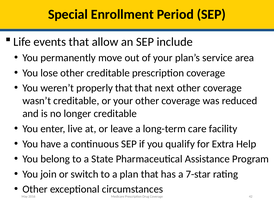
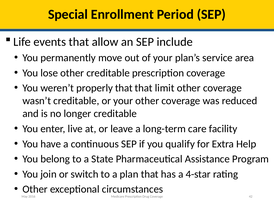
next: next -> limit
7-star: 7-star -> 4-star
